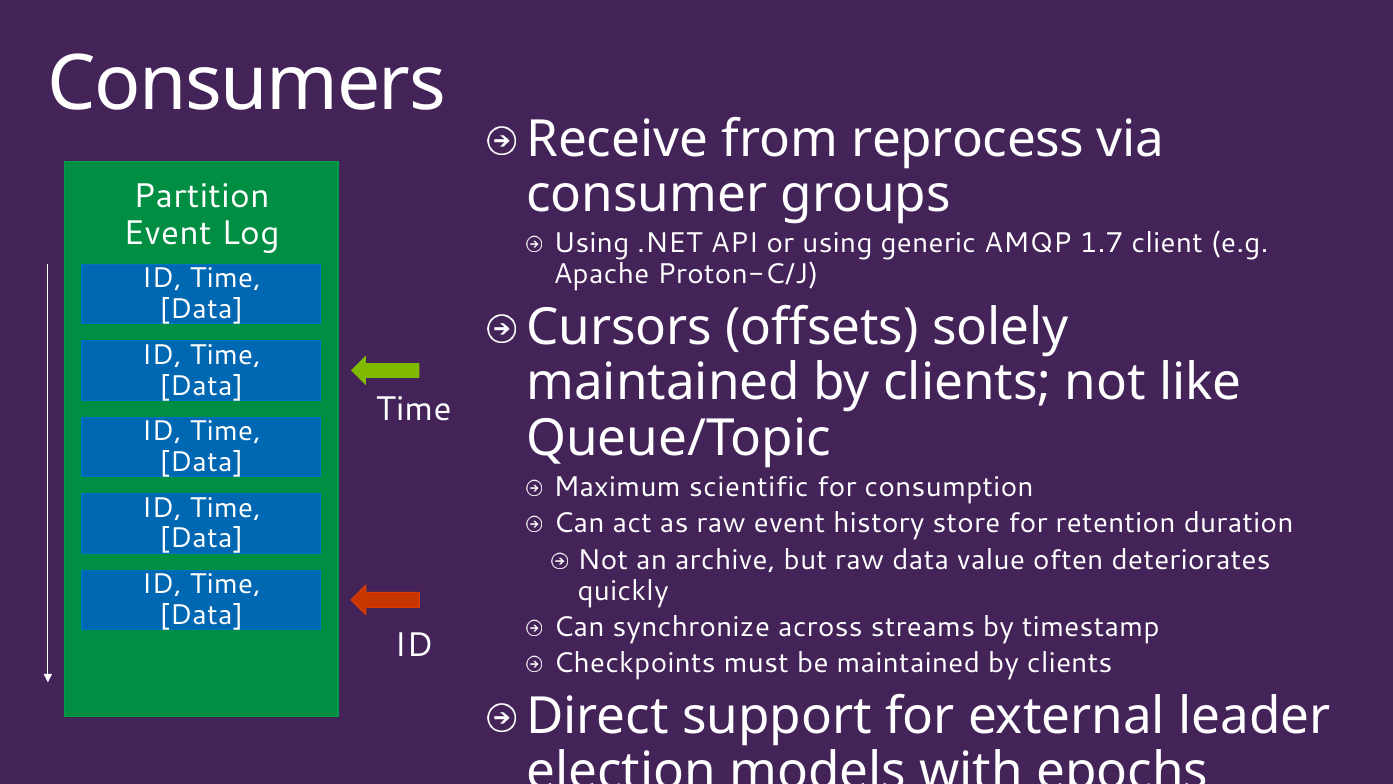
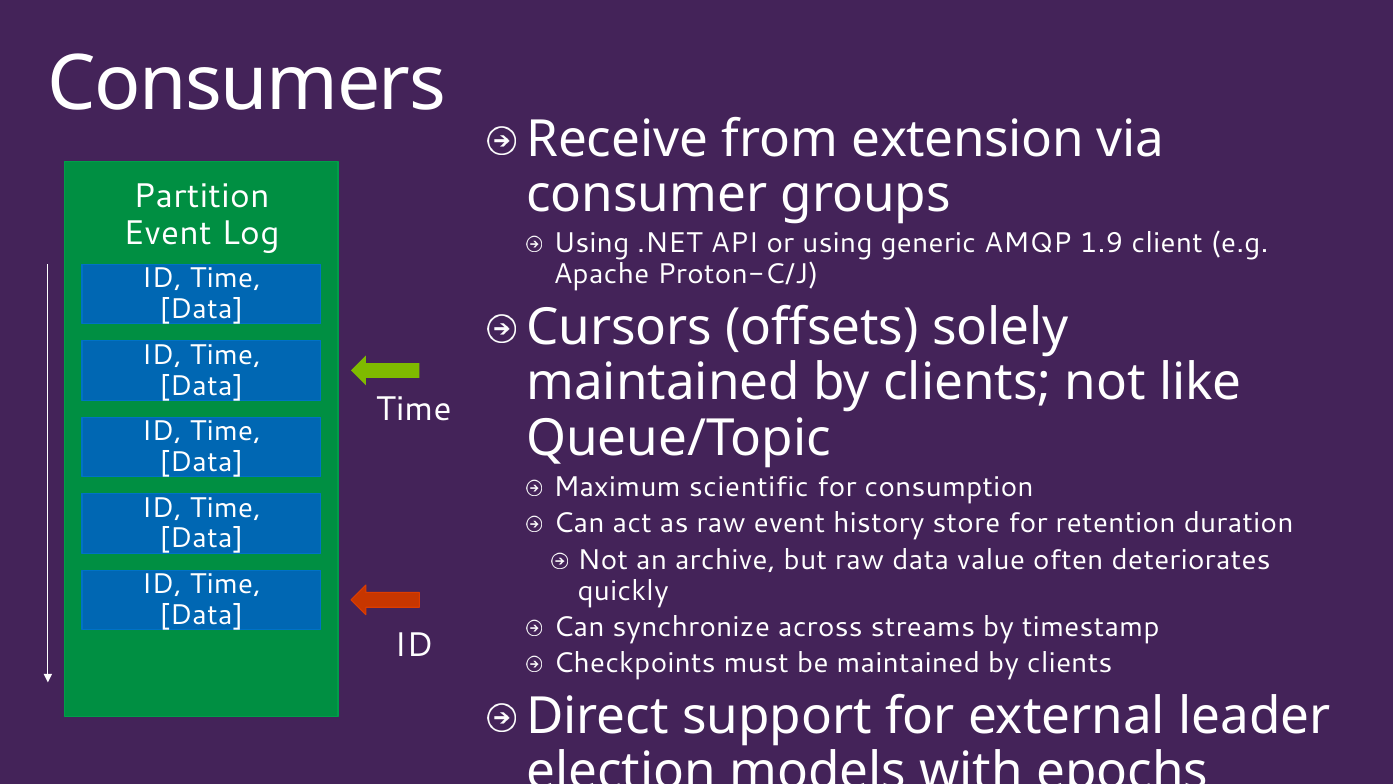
reprocess: reprocess -> extension
1.7: 1.7 -> 1.9
